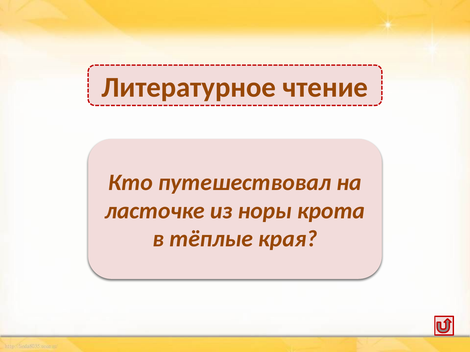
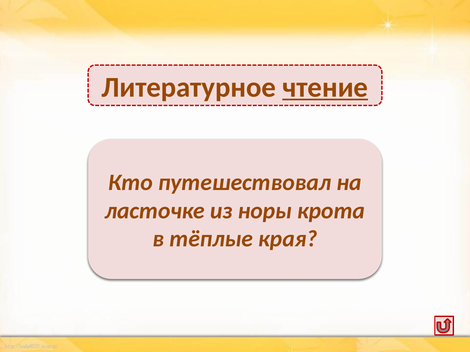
чтение underline: none -> present
